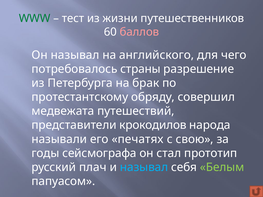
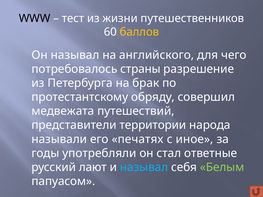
WWW colour: green -> black
баллов colour: pink -> yellow
крокодилов: крокодилов -> территории
свою: свою -> иное
сейсмографа: сейсмографа -> употребляли
прототип: прототип -> ответные
плач: плач -> лают
